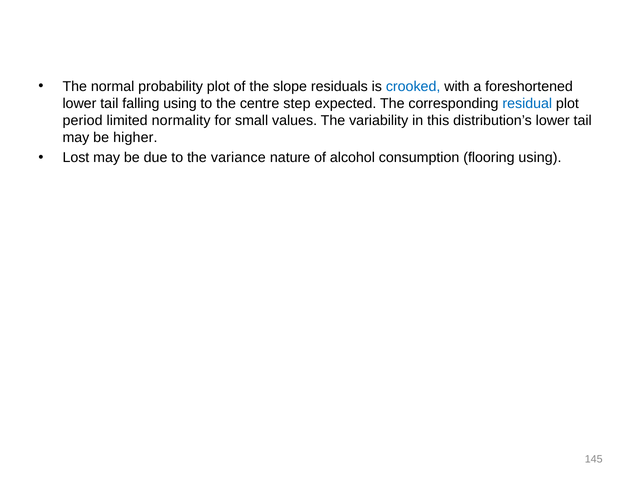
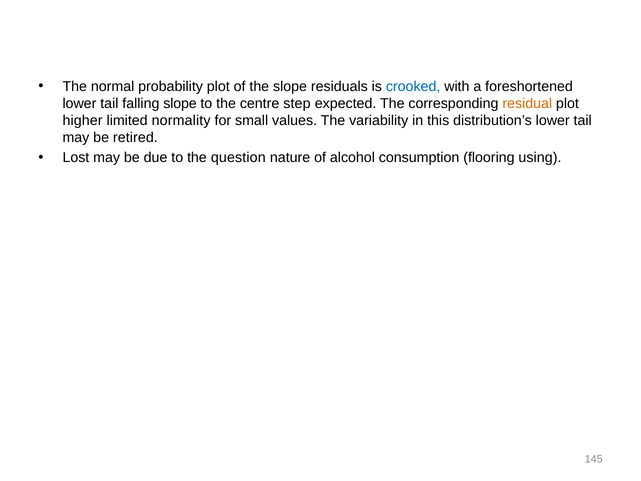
falling using: using -> slope
residual colour: blue -> orange
period: period -> higher
higher: higher -> retired
variance: variance -> question
